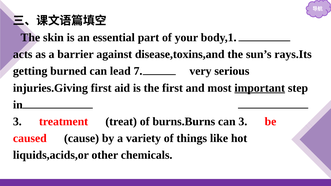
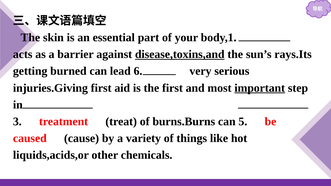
disease,toxins,and underline: none -> present
7: 7 -> 6
can 3: 3 -> 5
